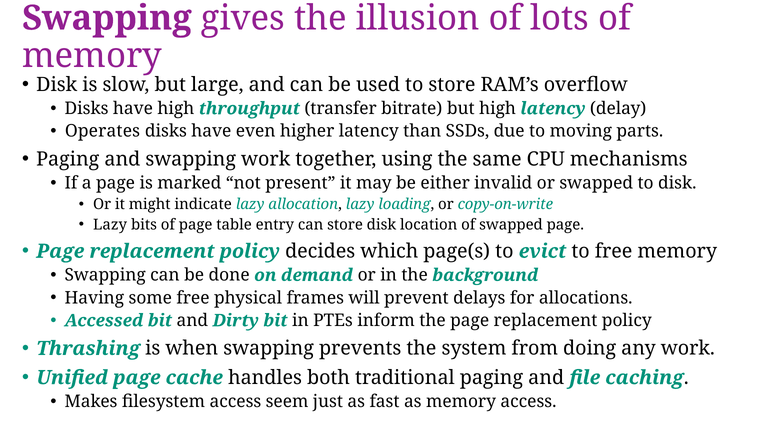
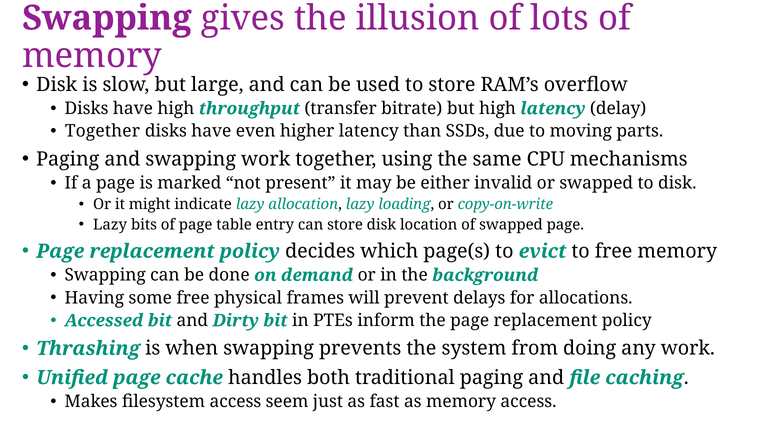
Operates at (102, 131): Operates -> Together
